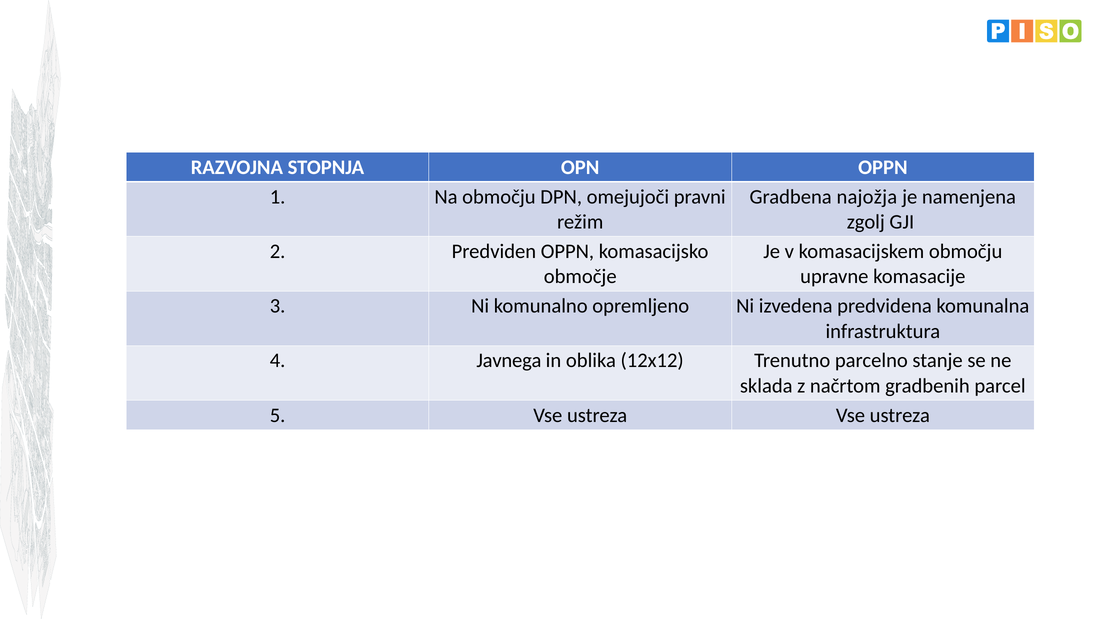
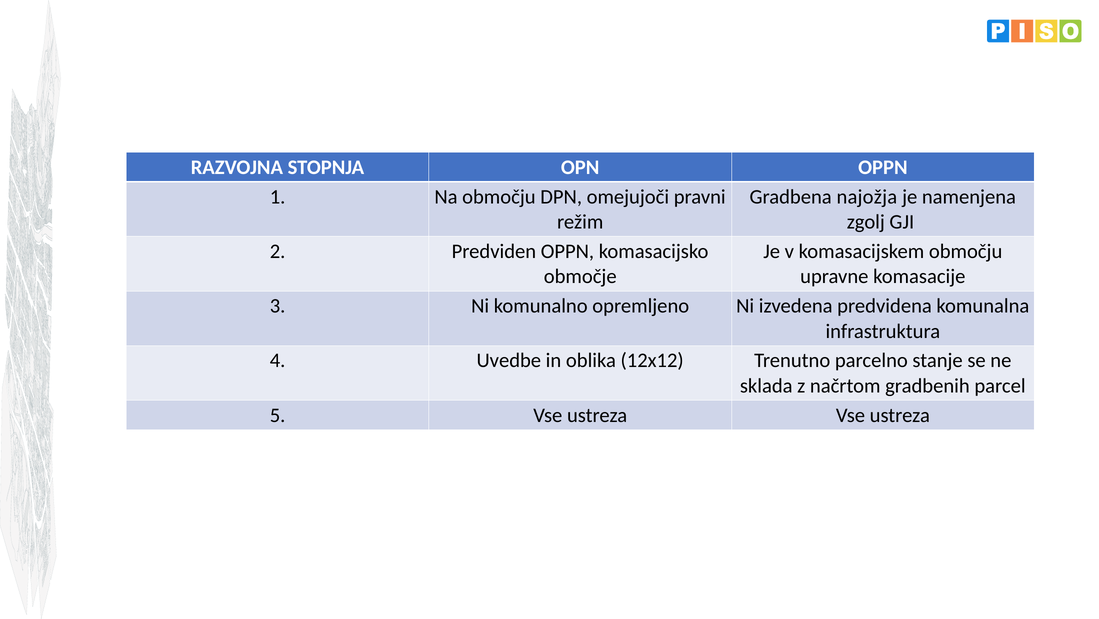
Javnega: Javnega -> Uvedbe
